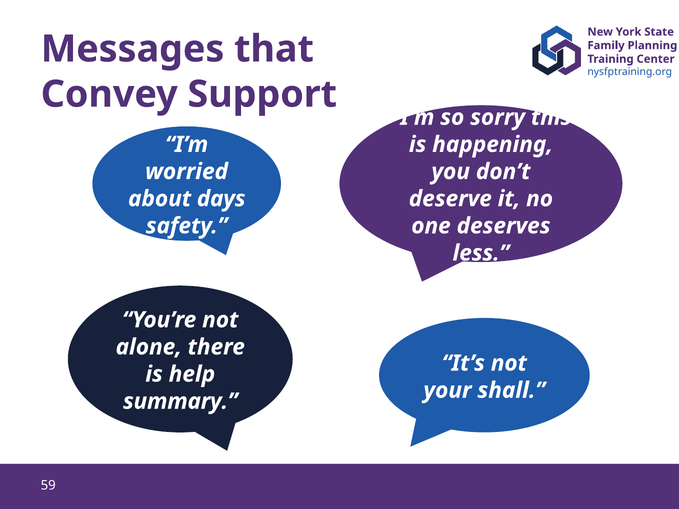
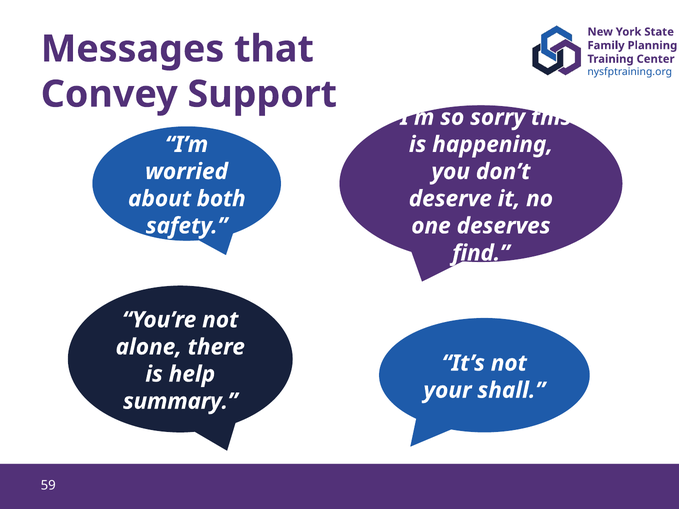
days: days -> both
less: less -> find
